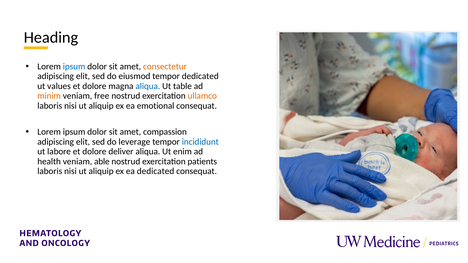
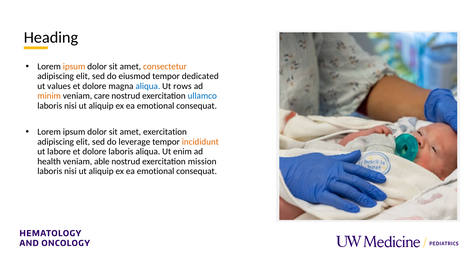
ipsum at (74, 67) colour: blue -> orange
table: table -> rows
free: free -> care
ullamco colour: orange -> blue
amet compassion: compassion -> exercitation
incididunt colour: blue -> orange
dolore deliver: deliver -> laboris
patients: patients -> mission
dedicated at (156, 171): dedicated -> emotional
